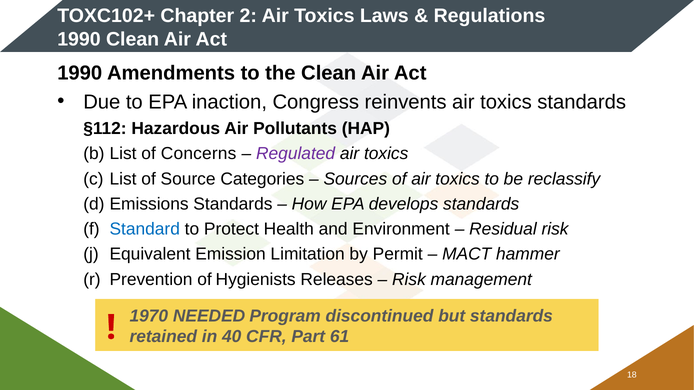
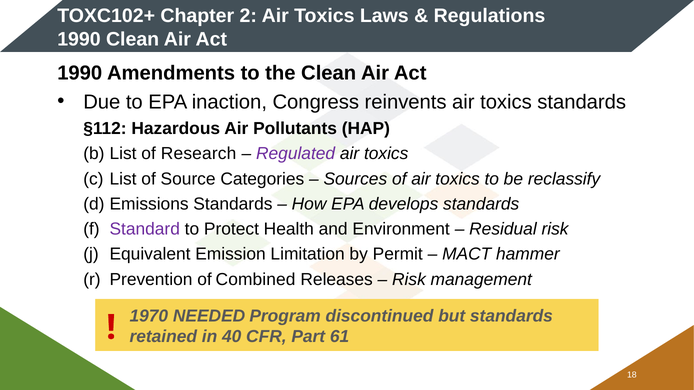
Concerns: Concerns -> Research
Standard colour: blue -> purple
Hygienists: Hygienists -> Combined
